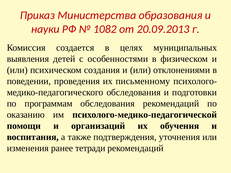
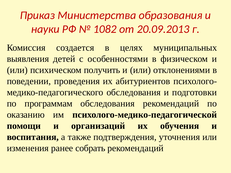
создания: создания -> получить
письменному: письменному -> абитуриентов
тетради: тетради -> собрать
